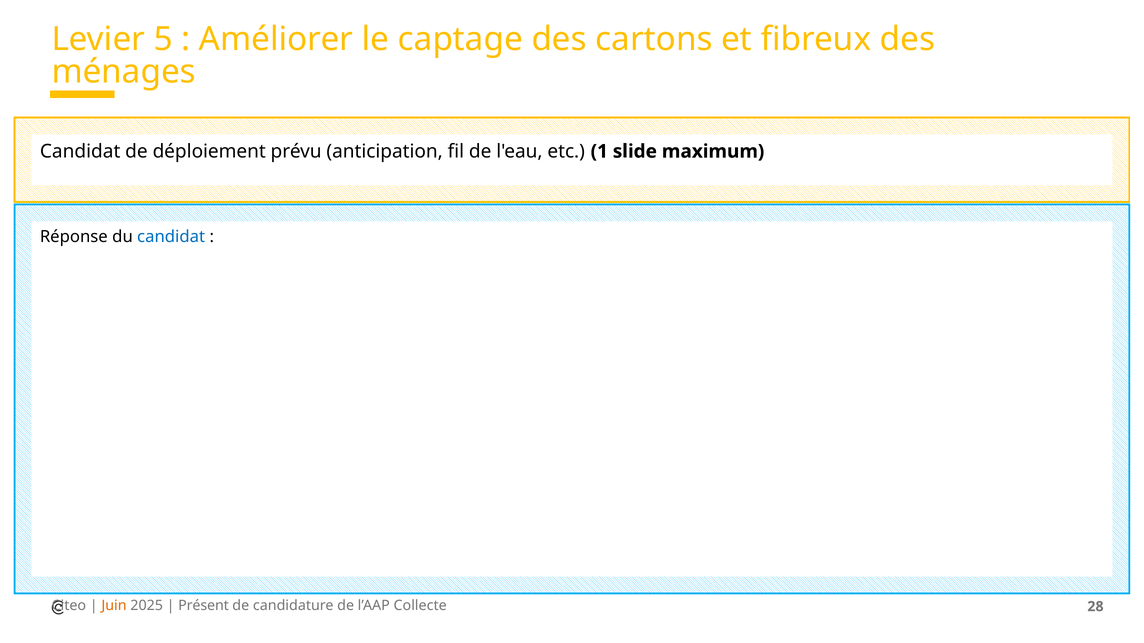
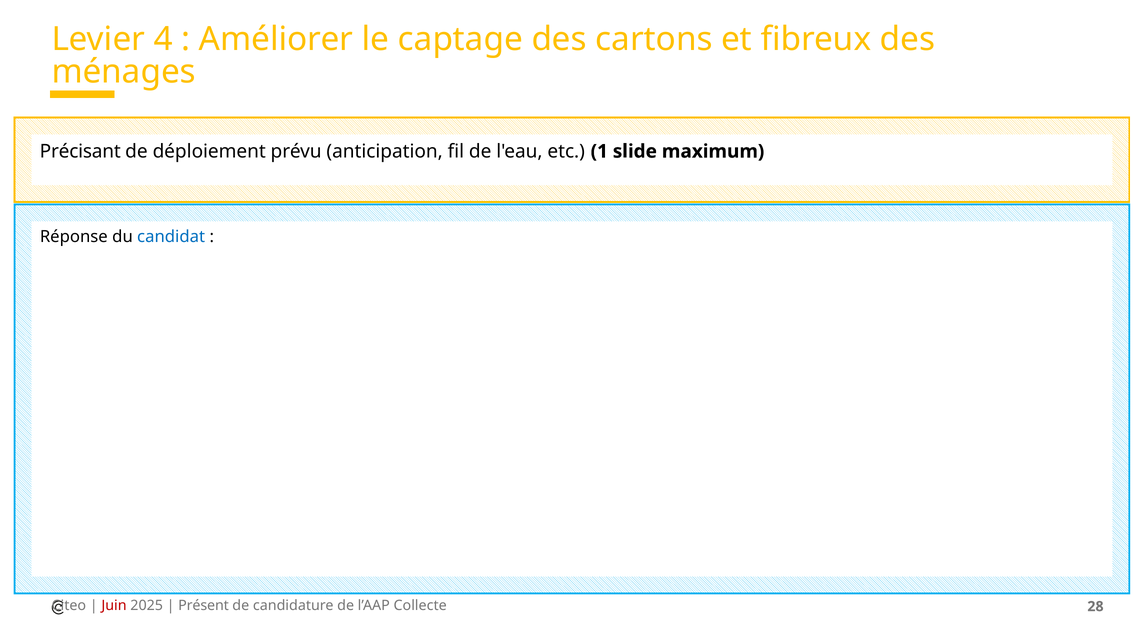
5: 5 -> 4
Candidat at (80, 152): Candidat -> Précisant
Juin colour: orange -> red
